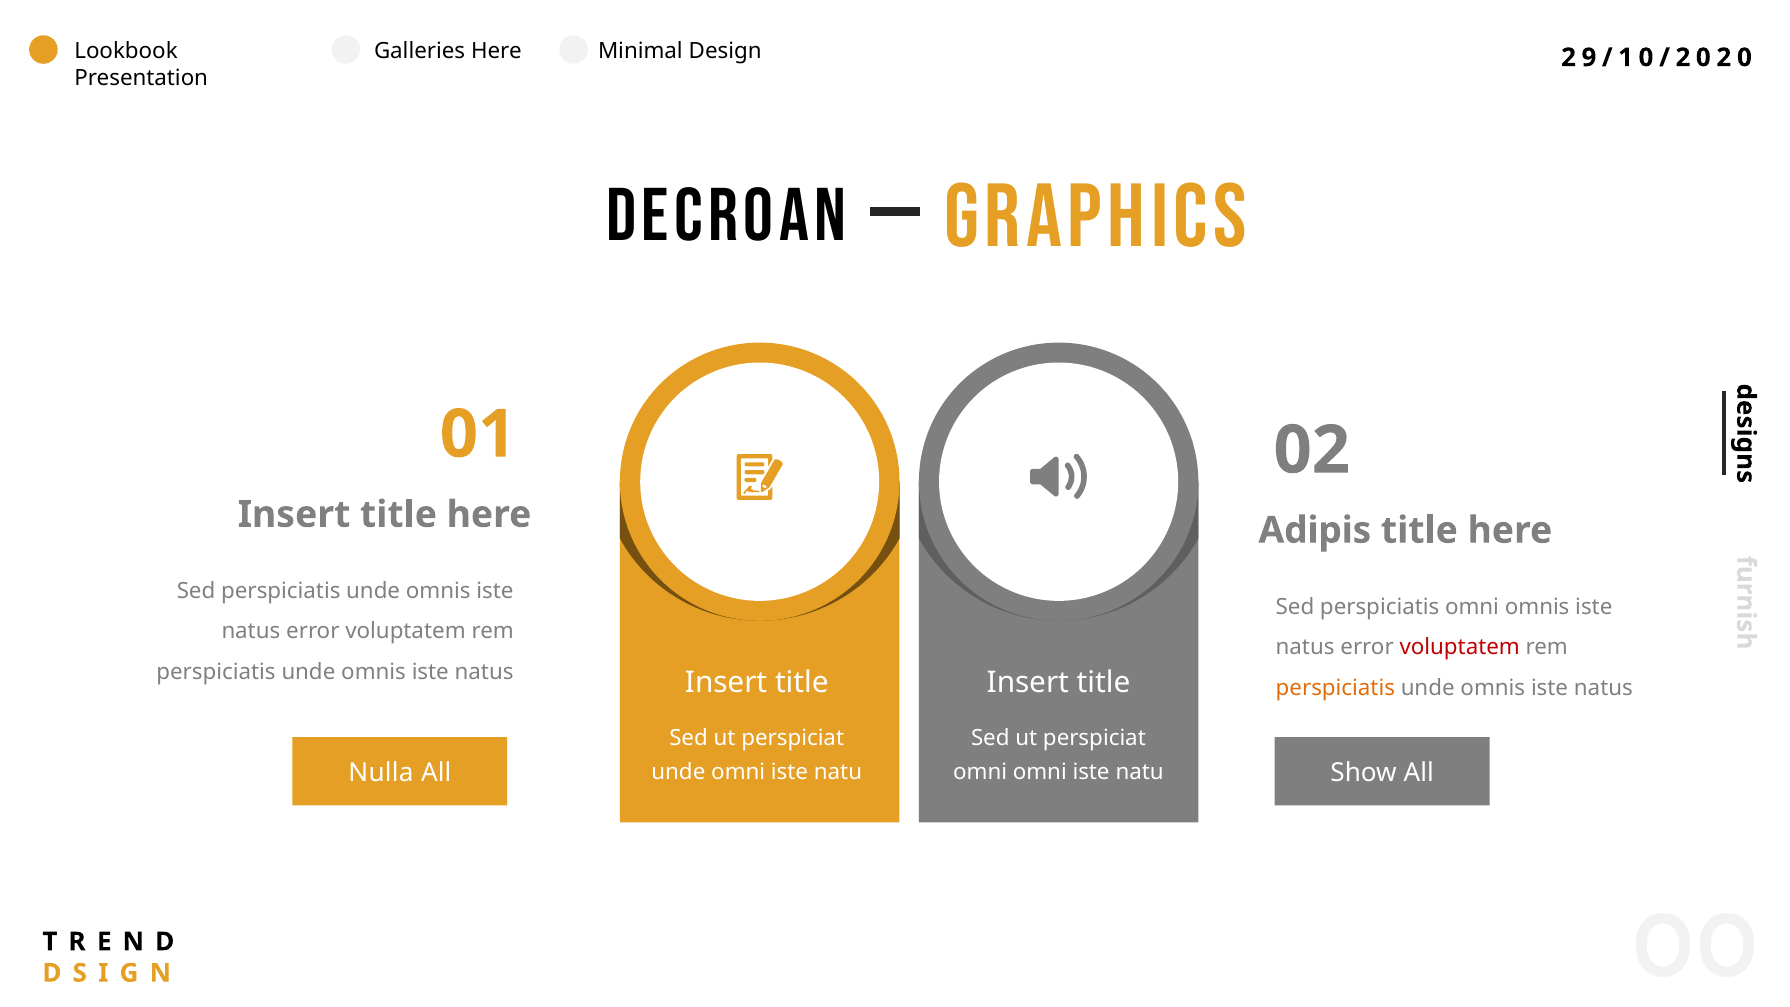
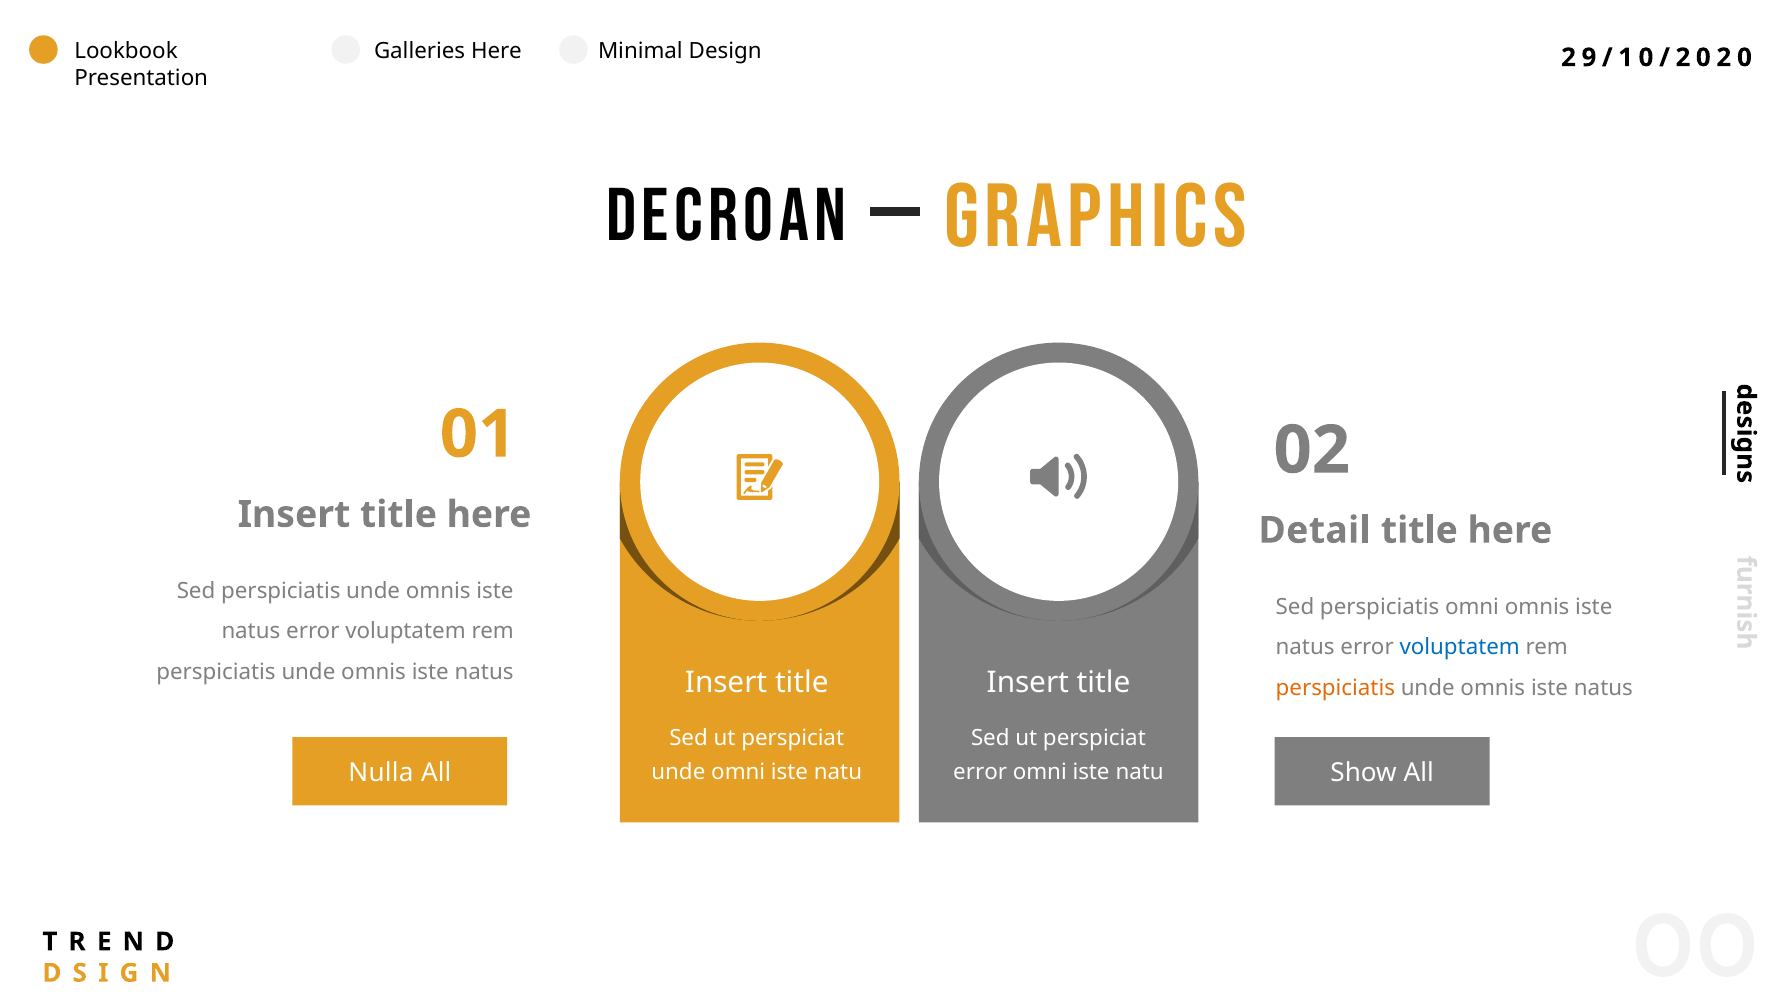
Adipis: Adipis -> Detail
voluptatem at (1460, 647) colour: red -> blue
omni at (980, 772): omni -> error
